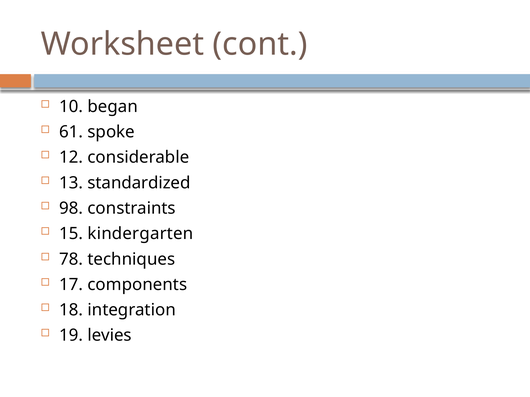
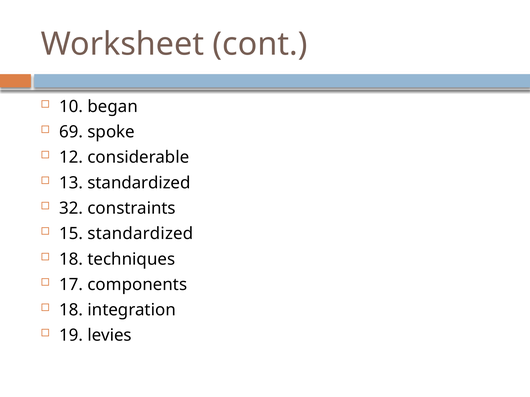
61: 61 -> 69
98: 98 -> 32
15 kindergarten: kindergarten -> standardized
78 at (71, 259): 78 -> 18
